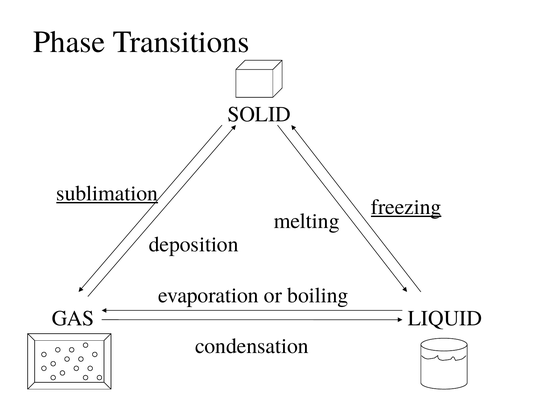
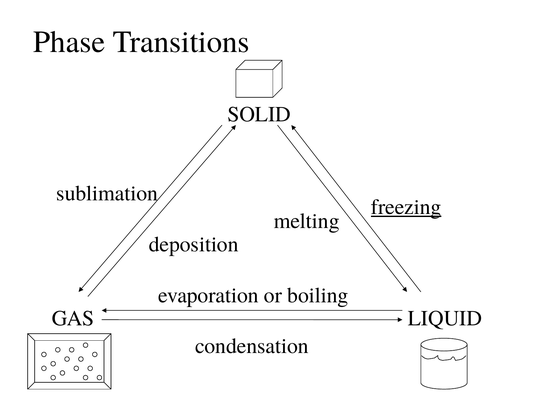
sublimation underline: present -> none
